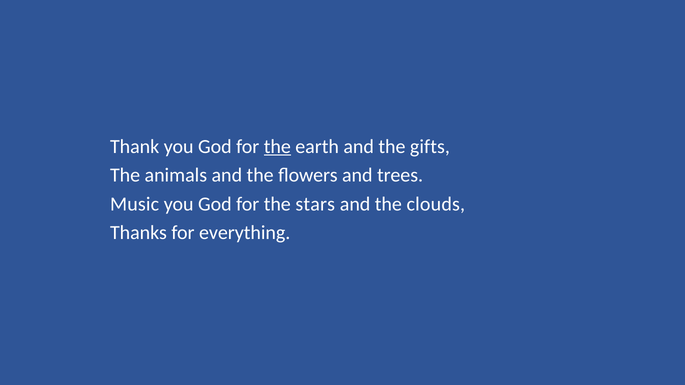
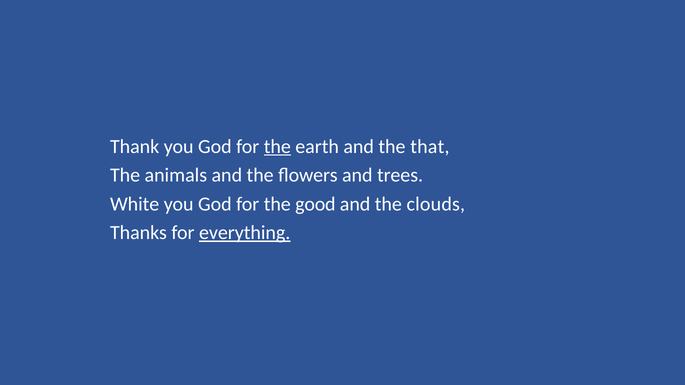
gifts: gifts -> that
Music: Music -> White
stars: stars -> good
everything underline: none -> present
